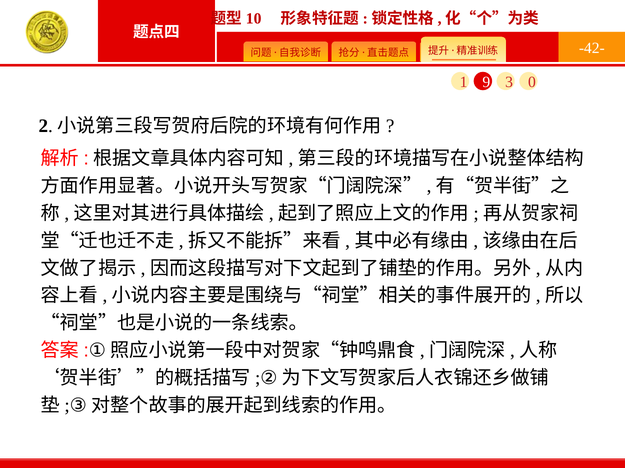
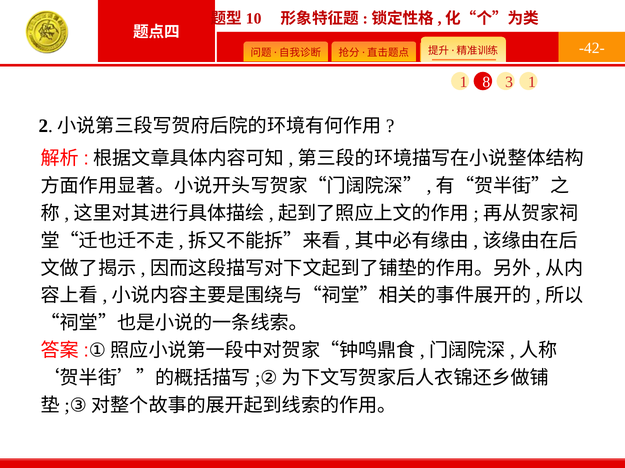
9: 9 -> 8
3 0: 0 -> 1
